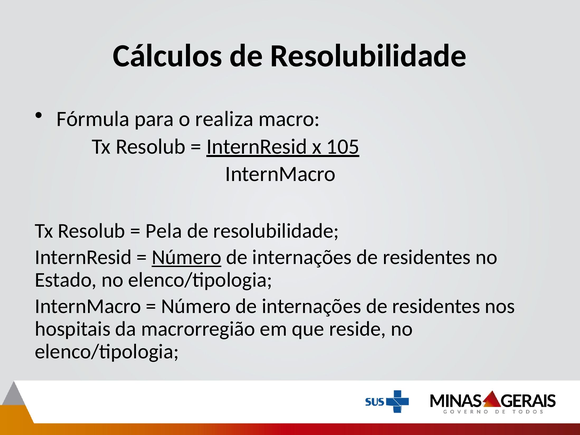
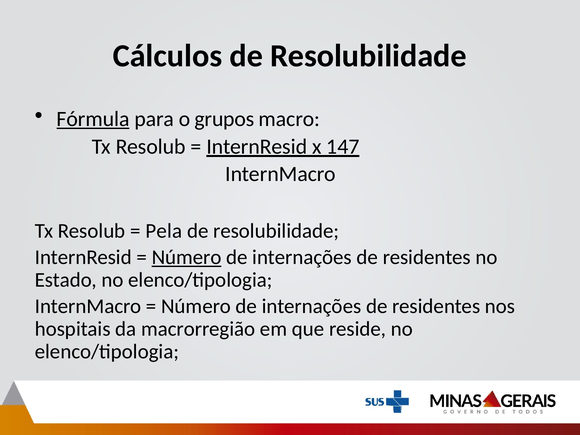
Fórmula underline: none -> present
realiza: realiza -> grupos
105: 105 -> 147
